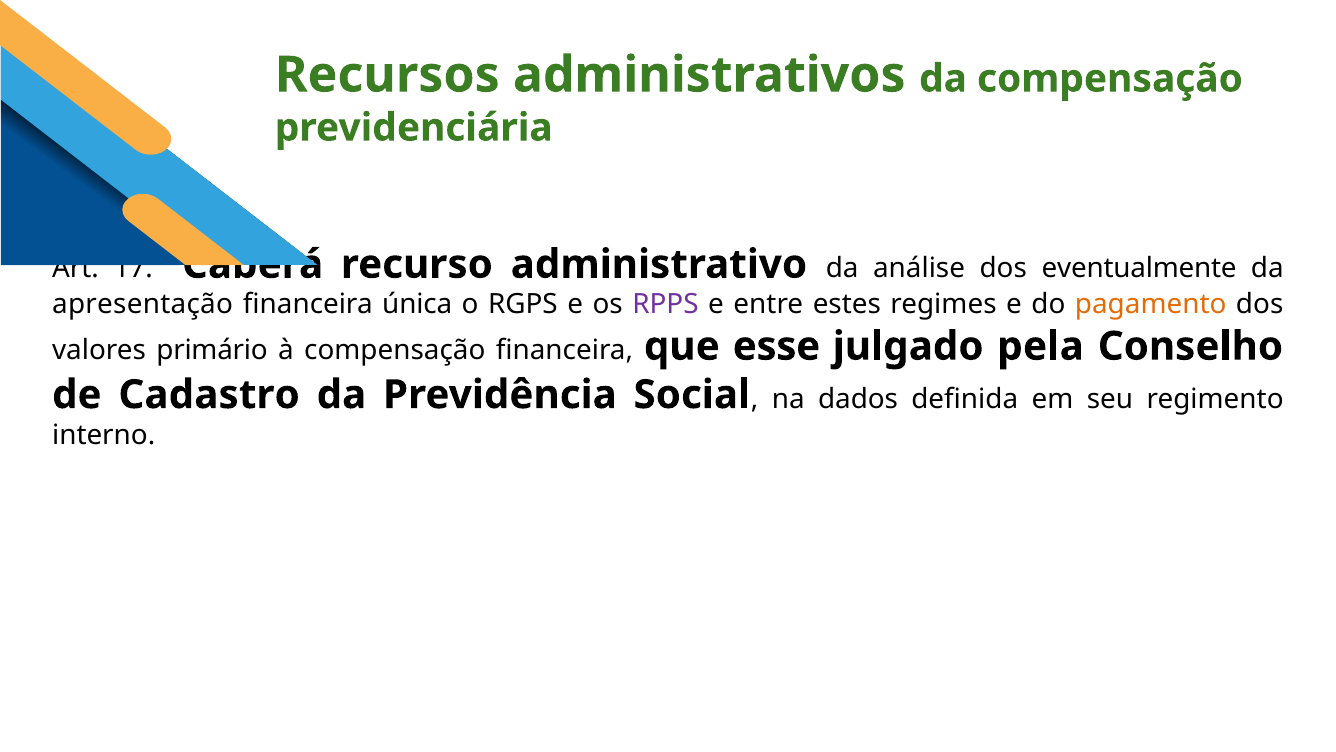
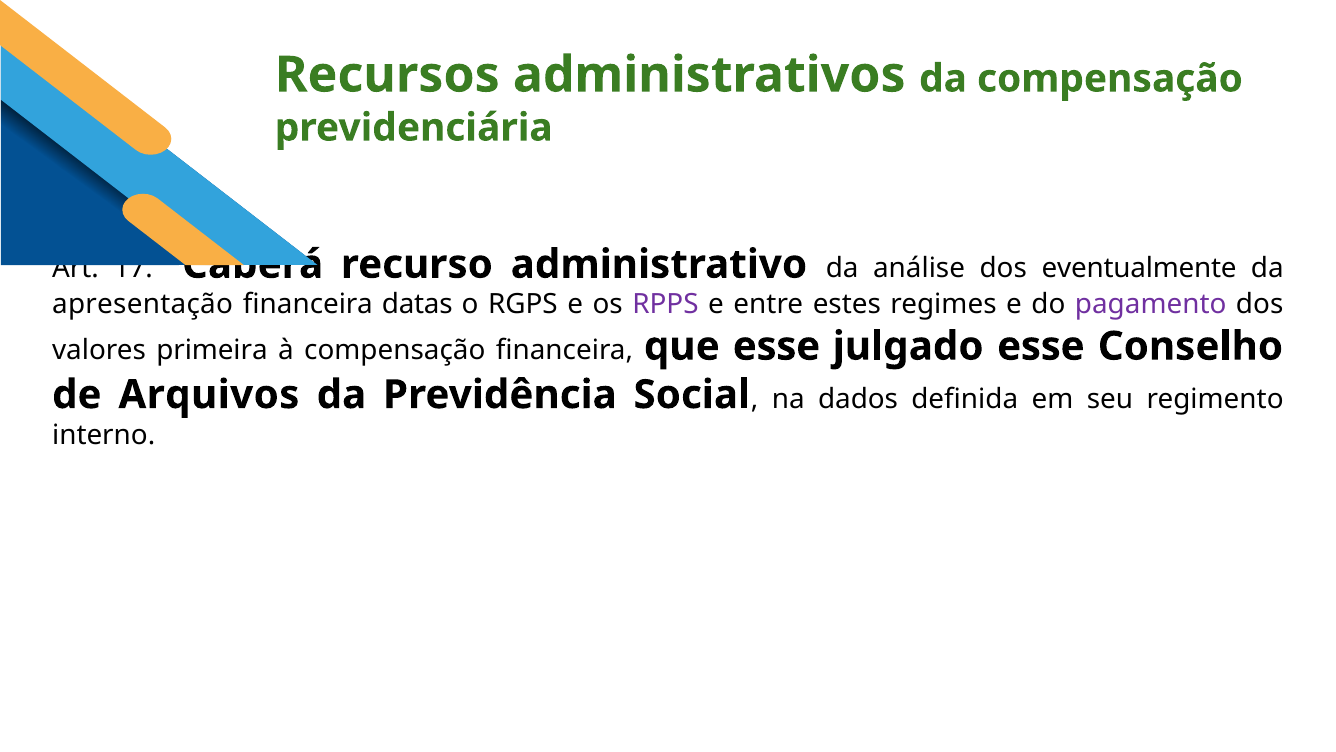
única: única -> datas
pagamento colour: orange -> purple
primário: primário -> primeira
julgado pela: pela -> esse
Cadastro: Cadastro -> Arquivos
